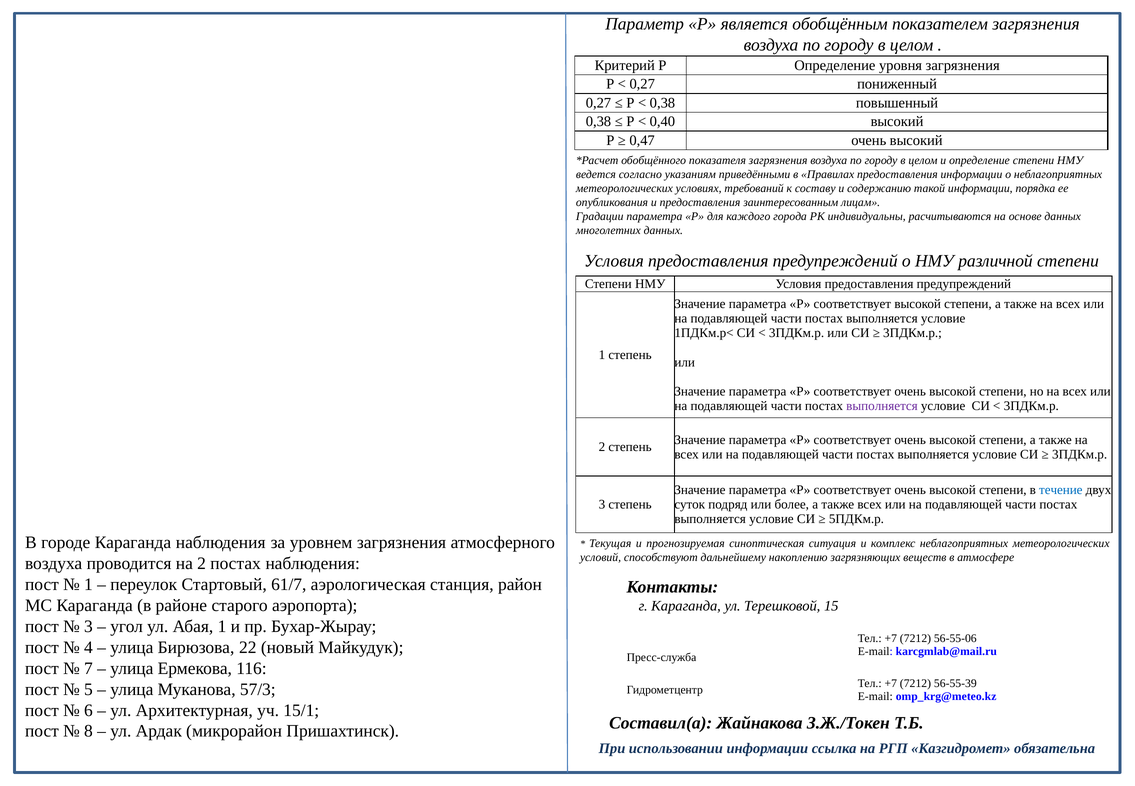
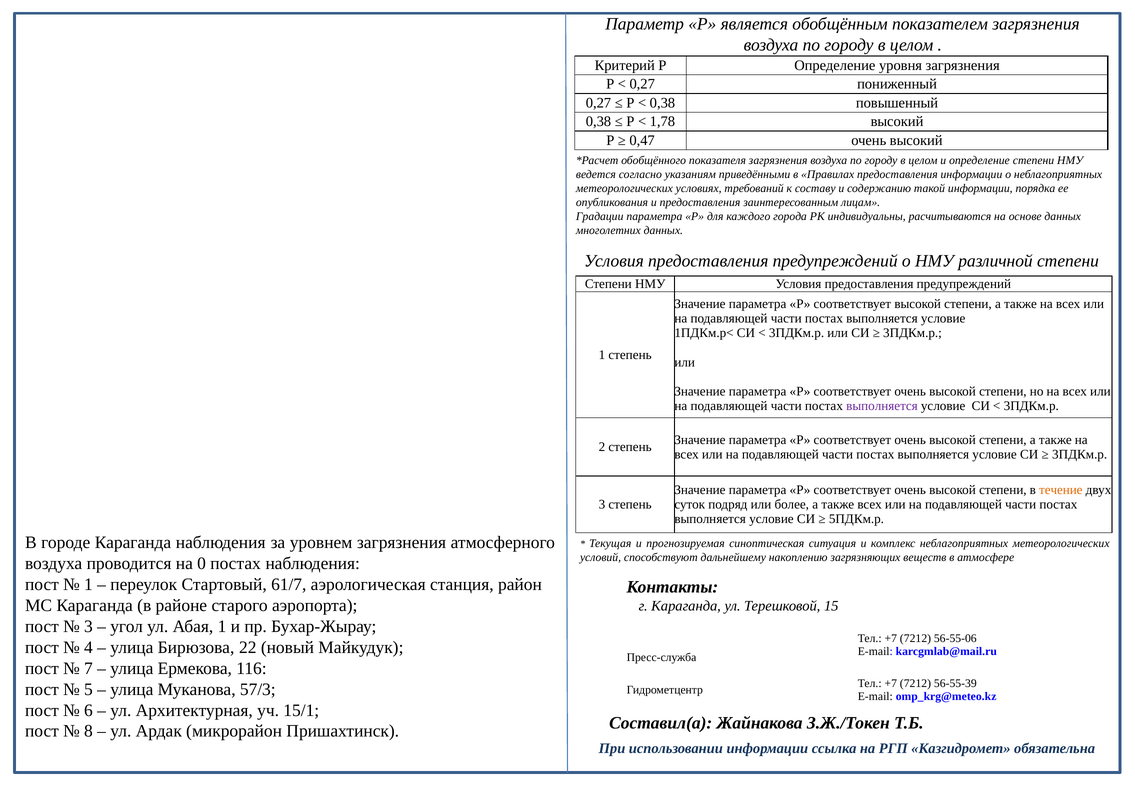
0,40: 0,40 -> 1,78
течение colour: blue -> orange
на 2: 2 -> 0
